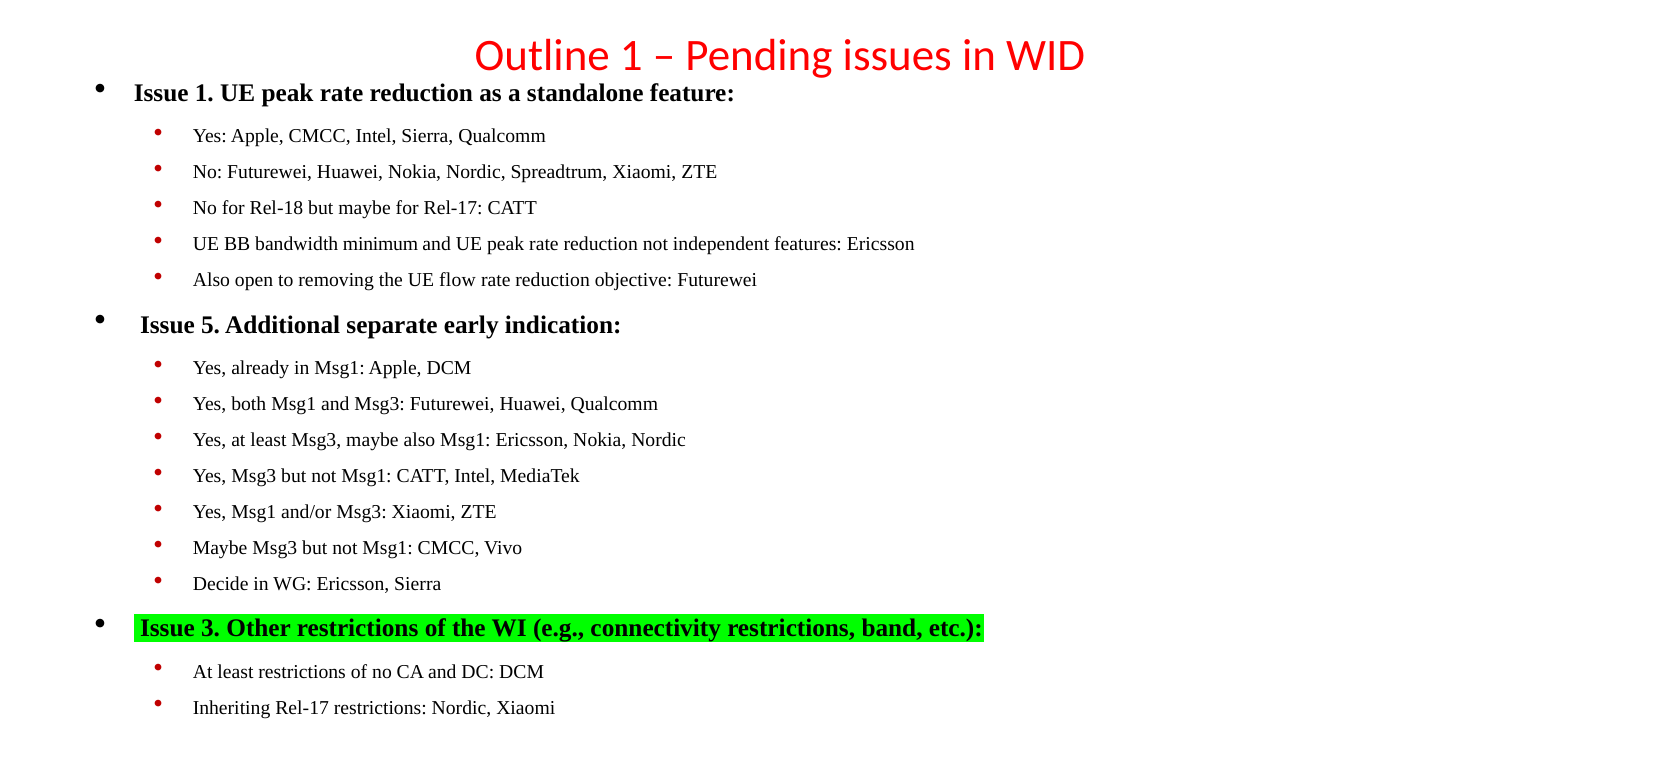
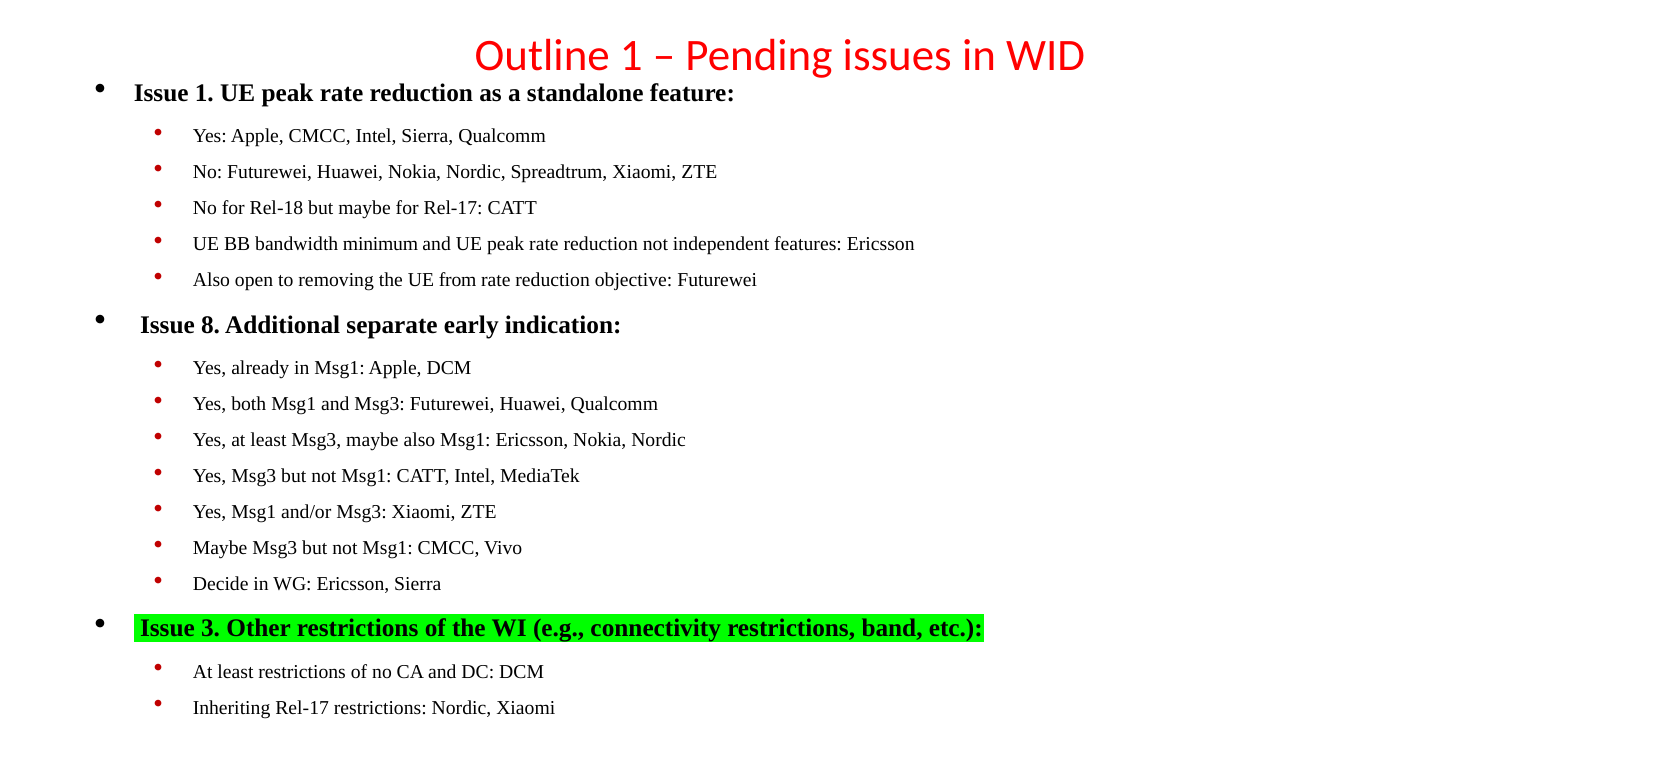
flow: flow -> from
5: 5 -> 8
